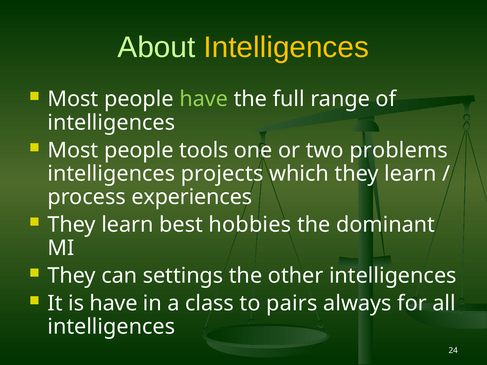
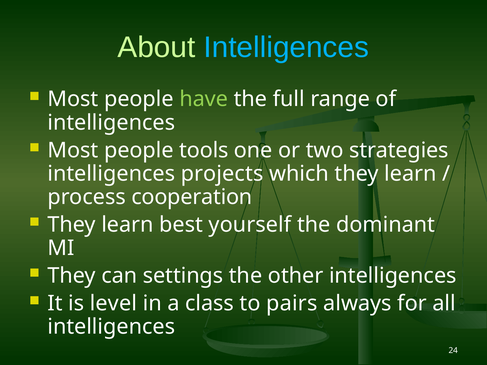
Intelligences at (286, 47) colour: yellow -> light blue
problems: problems -> strategies
experiences: experiences -> cooperation
hobbies: hobbies -> yourself
is have: have -> level
